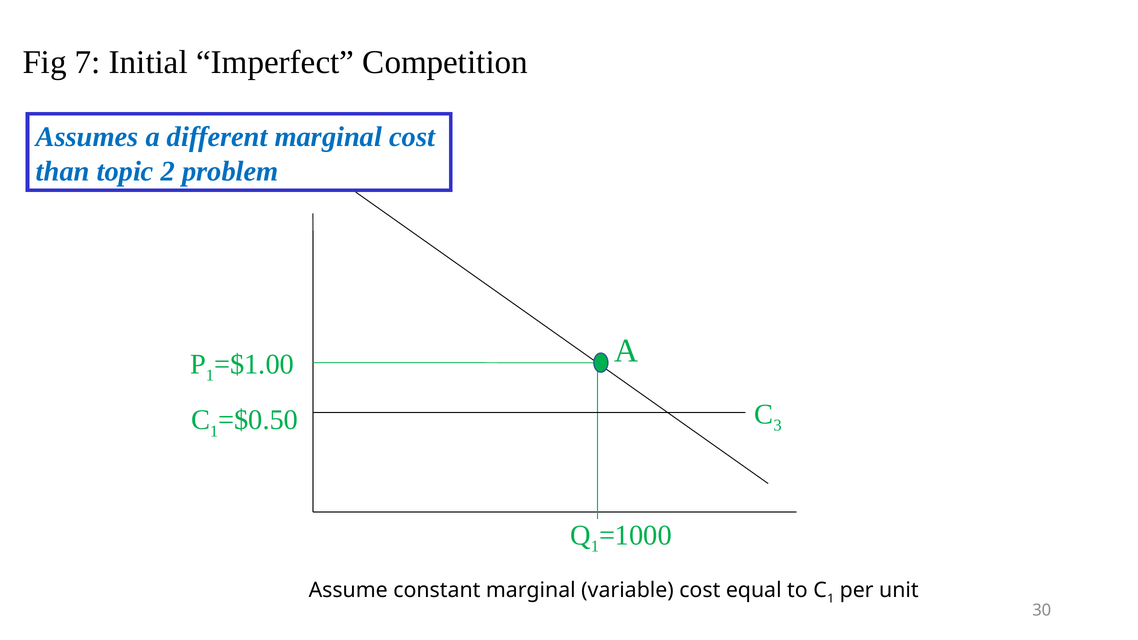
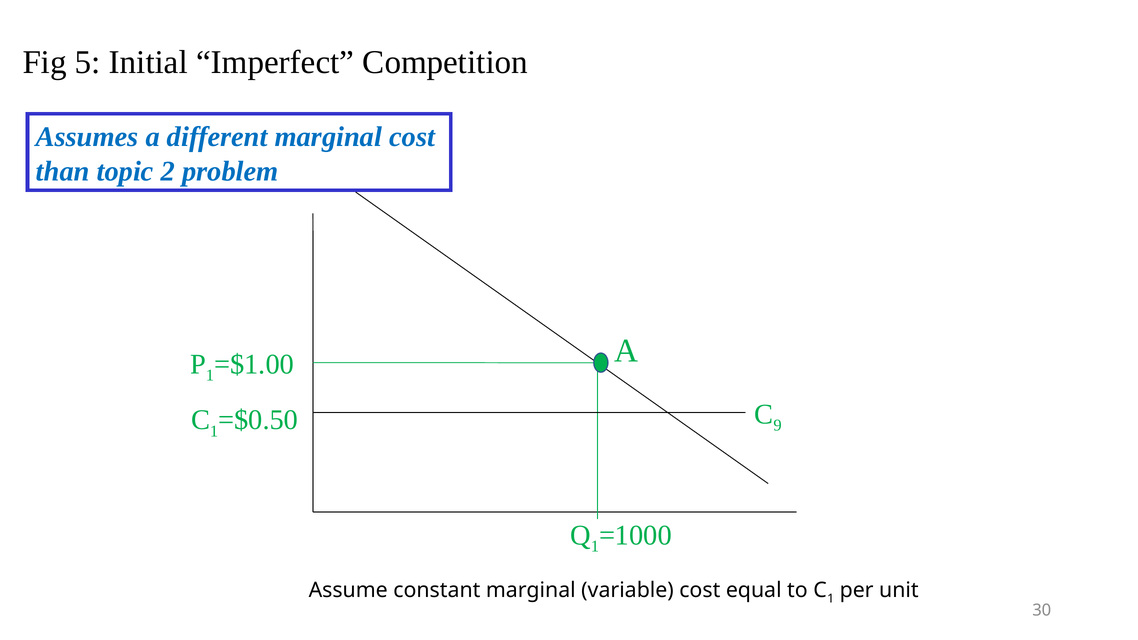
7: 7 -> 5
3: 3 -> 9
